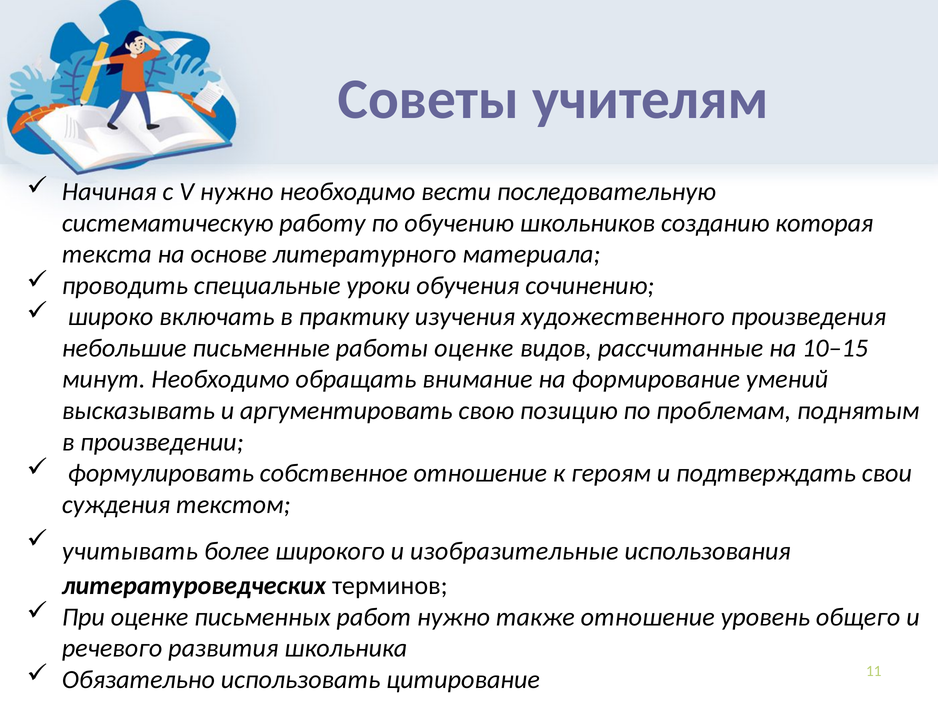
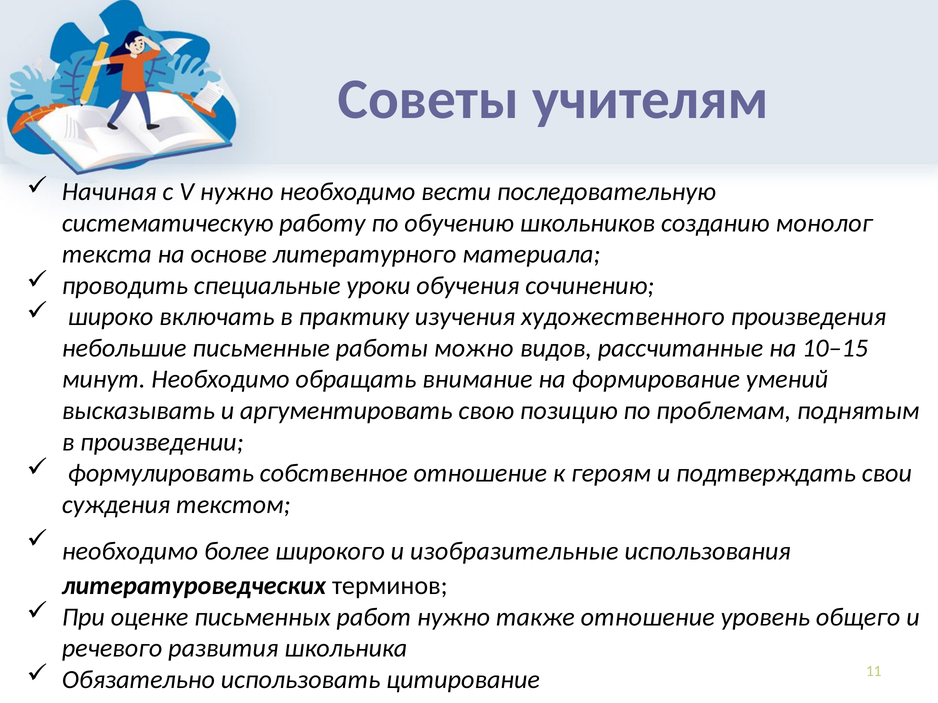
которая: которая -> монолог
работы оценке: оценке -> можно
учитывать at (130, 552): учитывать -> необходимо
